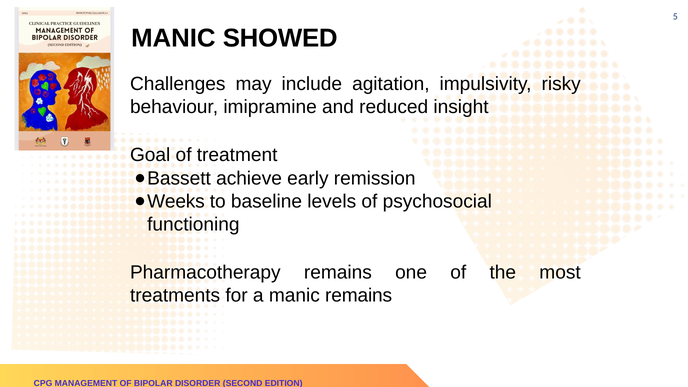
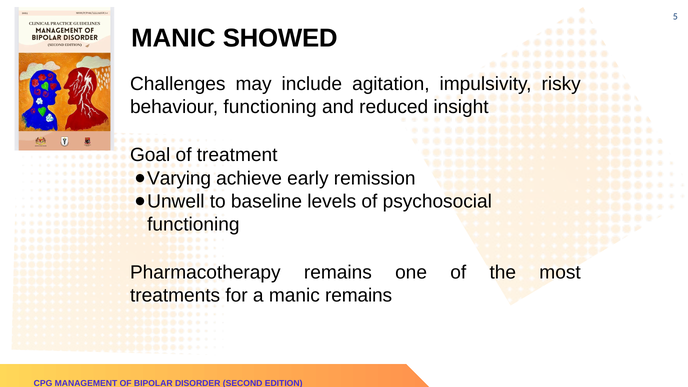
behaviour imipramine: imipramine -> functioning
Bassett: Bassett -> Varying
Weeks: Weeks -> Unwell
